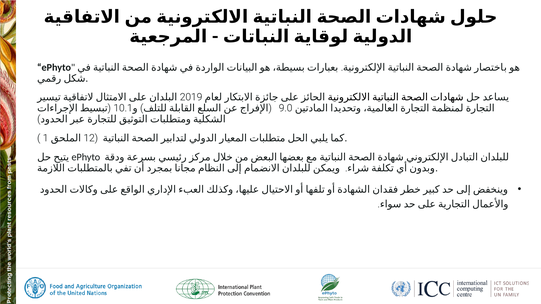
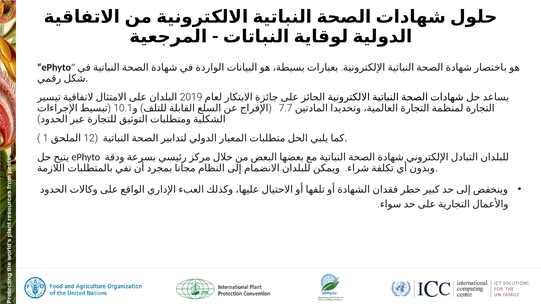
9.0: 9.0 -> 7.7
